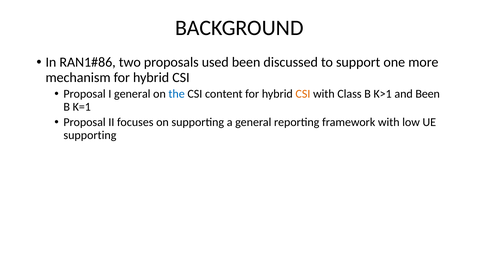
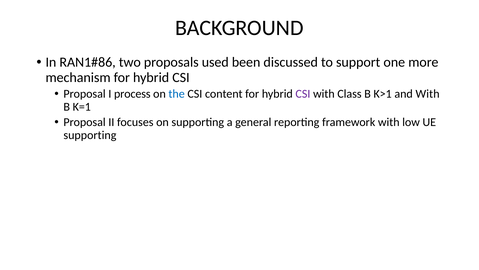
I general: general -> process
CSI at (303, 94) colour: orange -> purple
and Been: Been -> With
